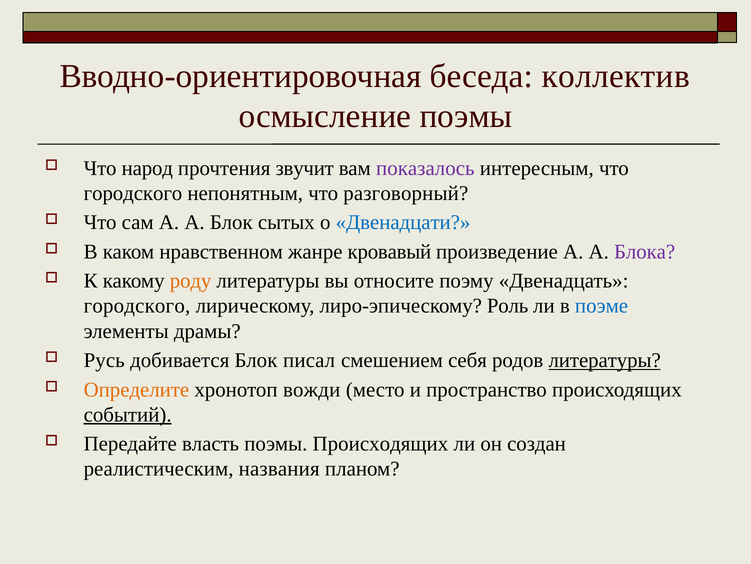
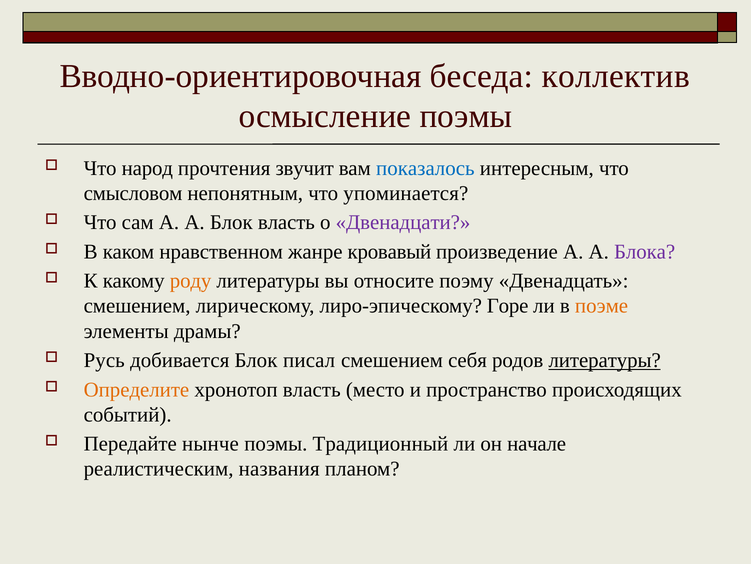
показалось colour: purple -> blue
городского at (133, 193): городского -> смысловом
разговорный: разговорный -> упоминается
Блок сытых: сытых -> власть
Двенадцати colour: blue -> purple
городского at (137, 306): городского -> смешением
Роль: Роль -> Горе
поэме colour: blue -> orange
хронотоп вожди: вожди -> власть
событий underline: present -> none
власть: власть -> нынче
поэмы Происходящих: Происходящих -> Традиционный
создан: создан -> начале
